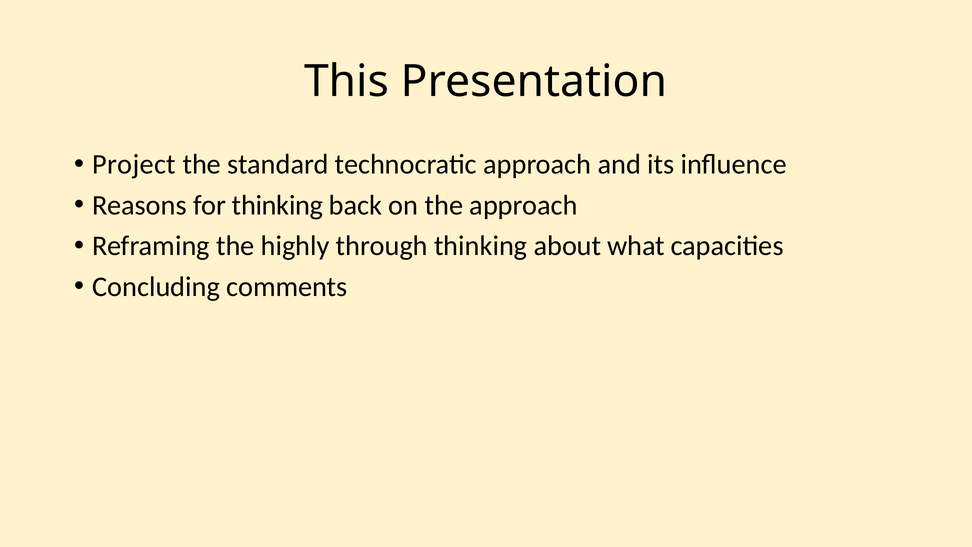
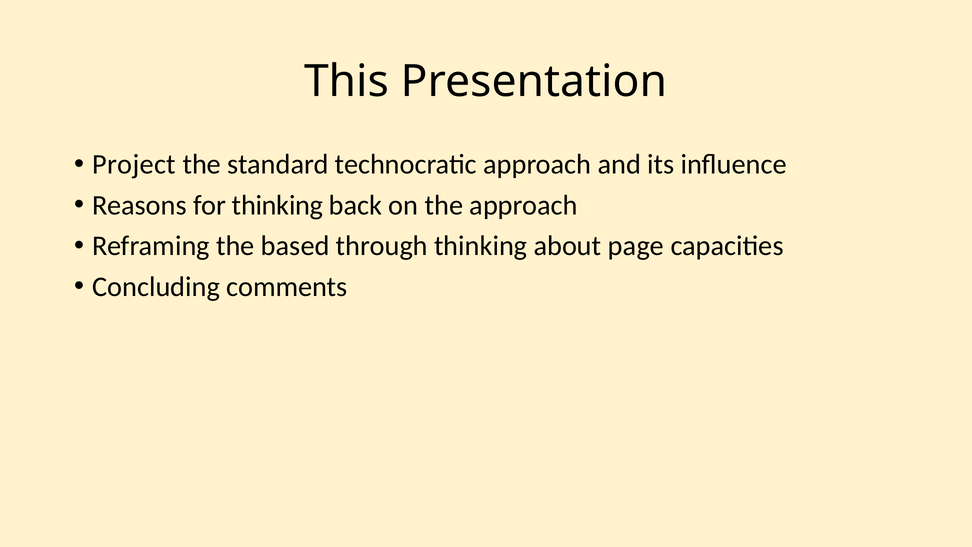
highly: highly -> based
what: what -> page
